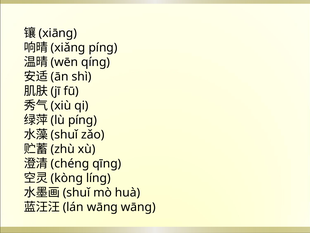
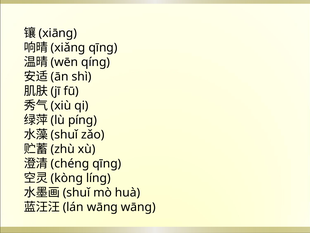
píng at (103, 48): píng -> qīng
